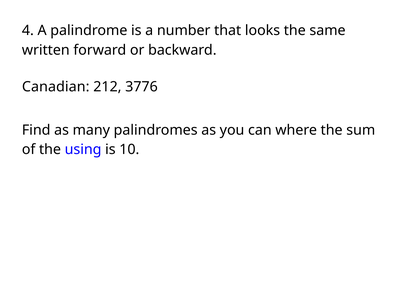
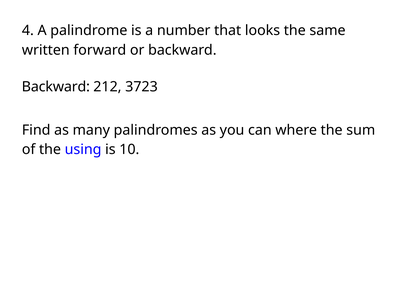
Canadian at (56, 87): Canadian -> Backward
3776: 3776 -> 3723
